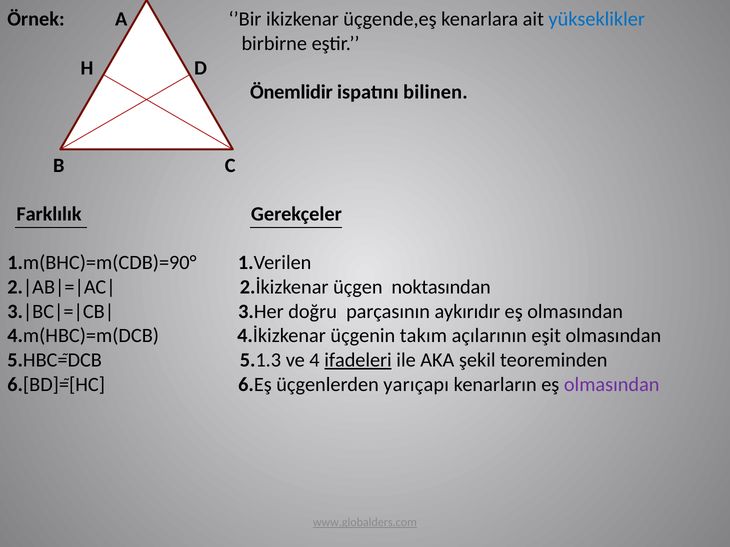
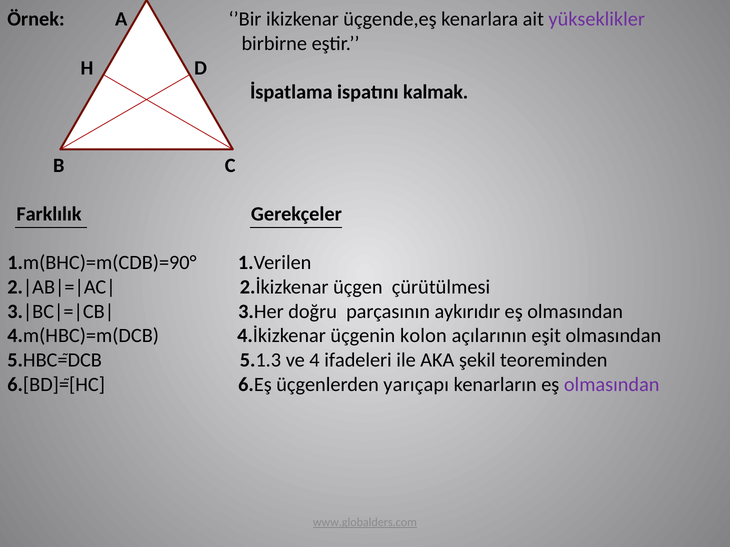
yükseklikler colour: blue -> purple
Önemlidir: Önemlidir -> İspatlama
bilinen: bilinen -> kalmak
noktasından: noktasından -> çürütülmesi
takım: takım -> kolon
ifadeleri underline: present -> none
